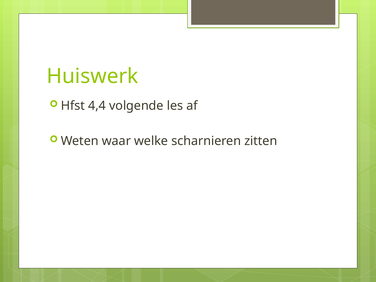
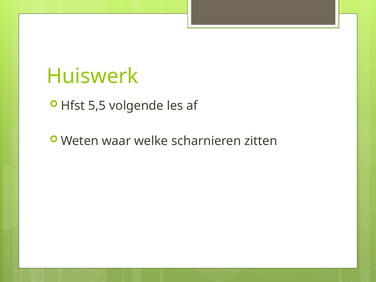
4,4: 4,4 -> 5,5
